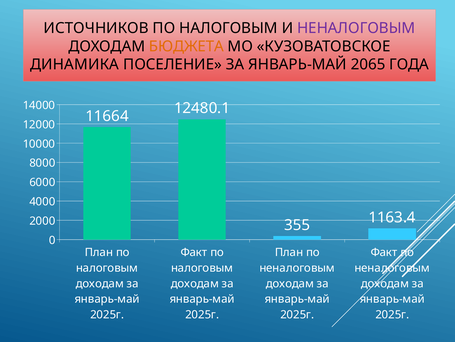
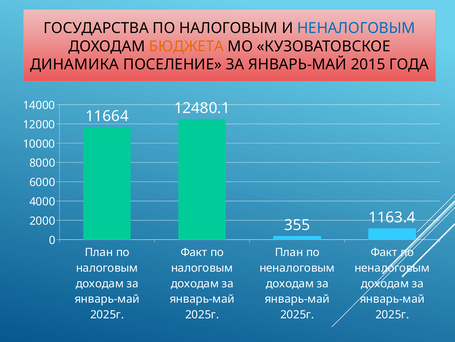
ИСТОЧНИКОВ: ИСТОЧНИКОВ -> ГОСУДАРСТВА
НЕНАЛОГОВЫМ at (356, 28) colour: purple -> blue
2065: 2065 -> 2015
